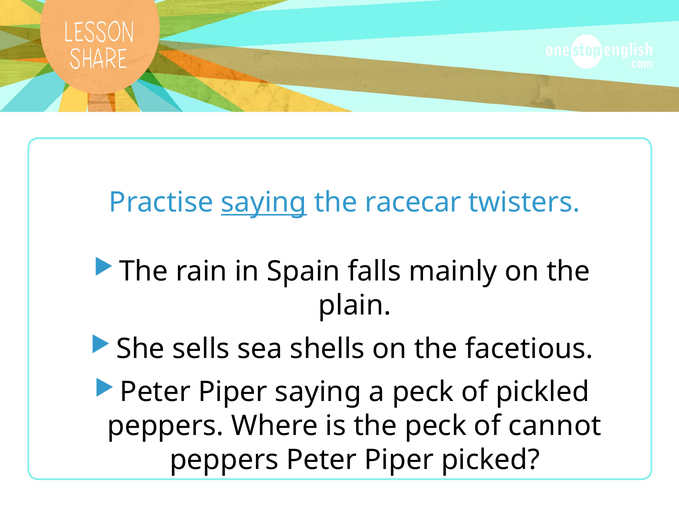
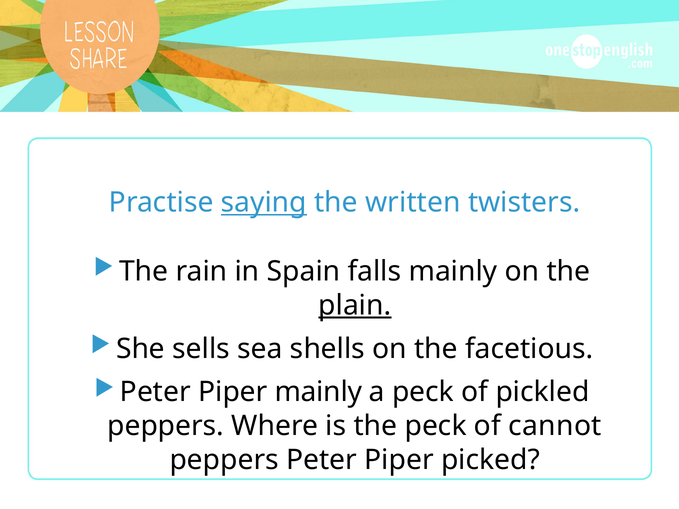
racecar: racecar -> written
plain underline: none -> present
Piper saying: saying -> mainly
